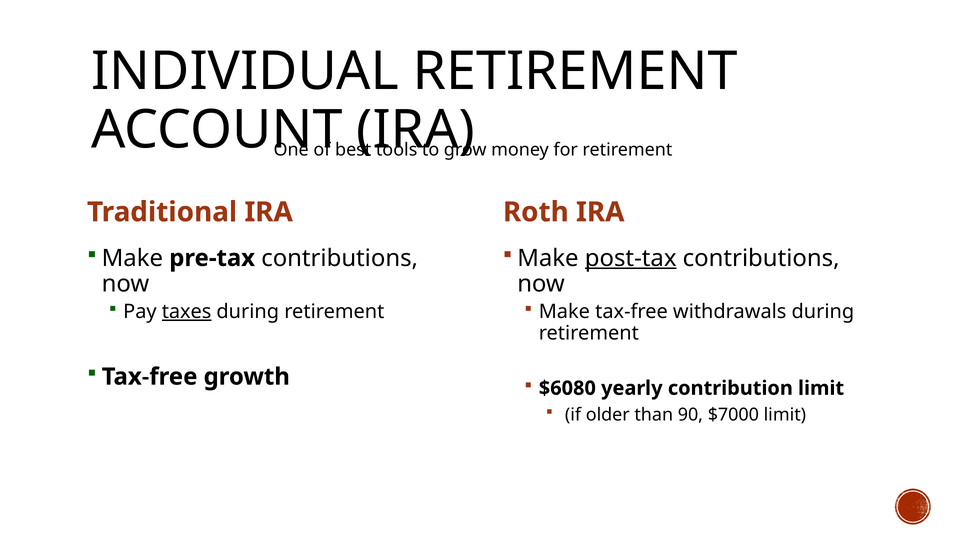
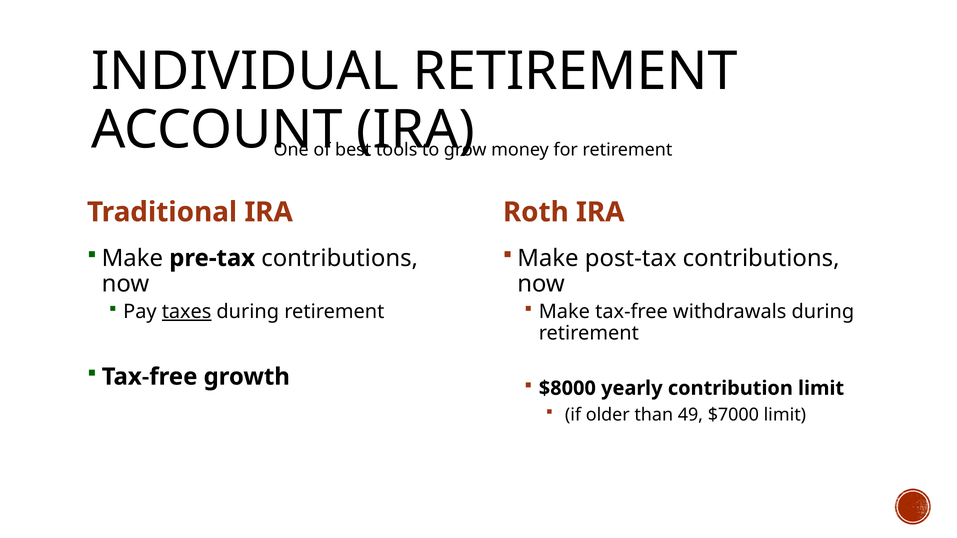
post-tax underline: present -> none
$6080: $6080 -> $8000
90: 90 -> 49
